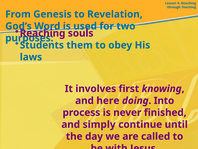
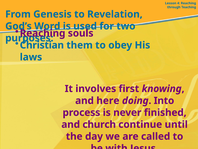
Students: Students -> Christian
simply: simply -> church
